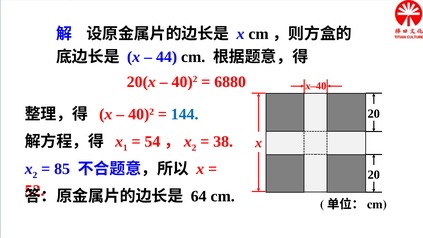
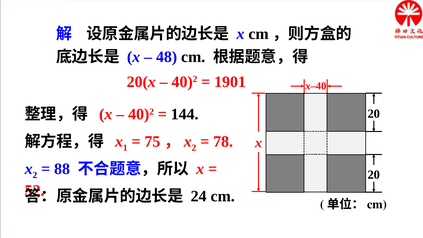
44: 44 -> 48
6880: 6880 -> 1901
144 colour: blue -> black
54: 54 -> 75
38: 38 -> 78
85: 85 -> 88
64: 64 -> 24
